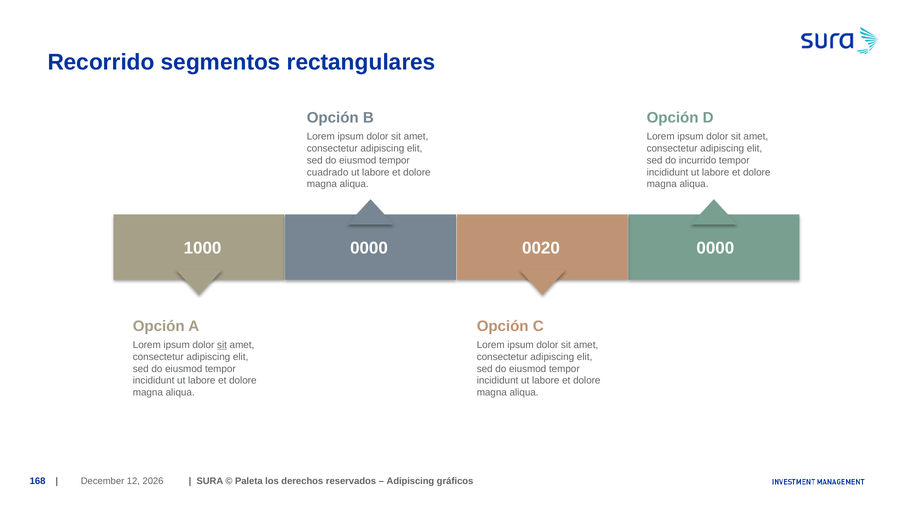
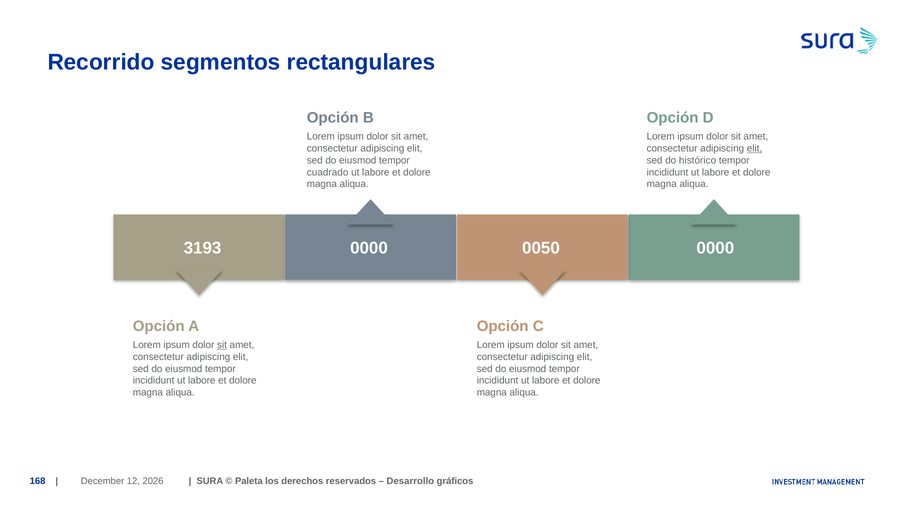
elit at (754, 148) underline: none -> present
incurrido: incurrido -> histórico
1000: 1000 -> 3193
0020: 0020 -> 0050
Adipiscing at (410, 480): Adipiscing -> Desarrollo
